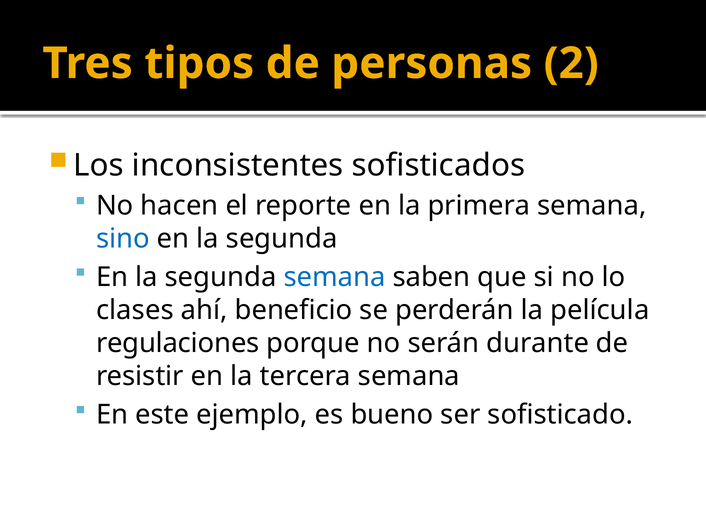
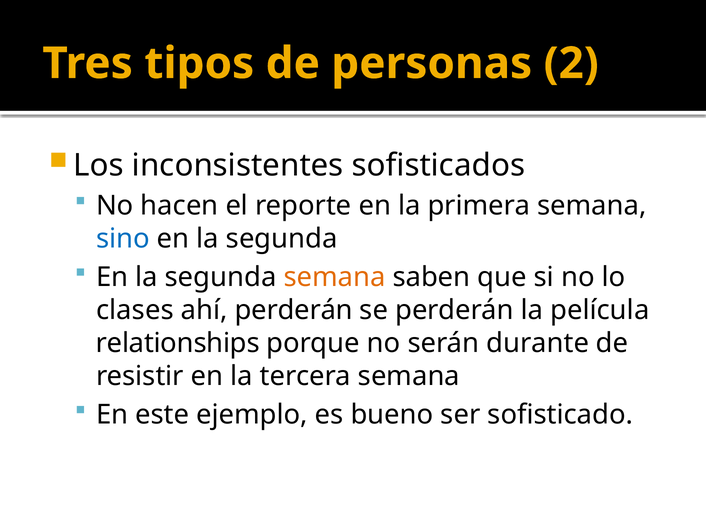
semana at (335, 277) colour: blue -> orange
ahí beneficio: beneficio -> perderán
regulaciones: regulaciones -> relationships
